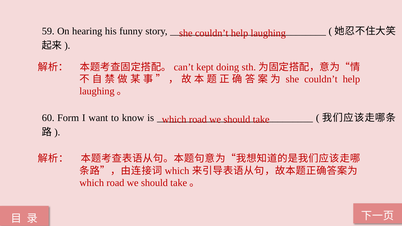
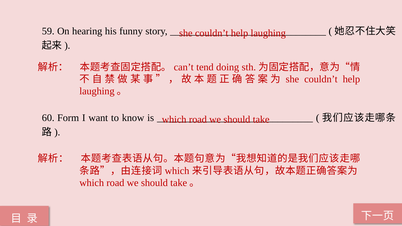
kept: kept -> tend
